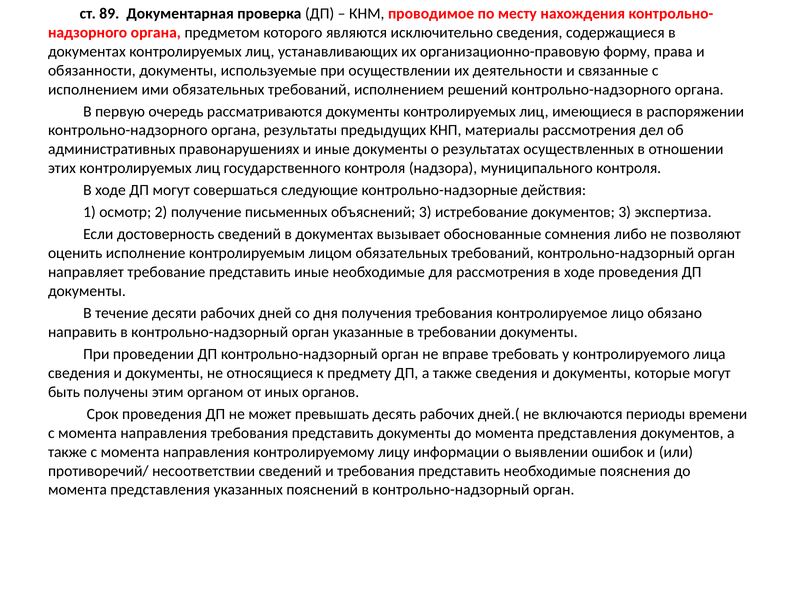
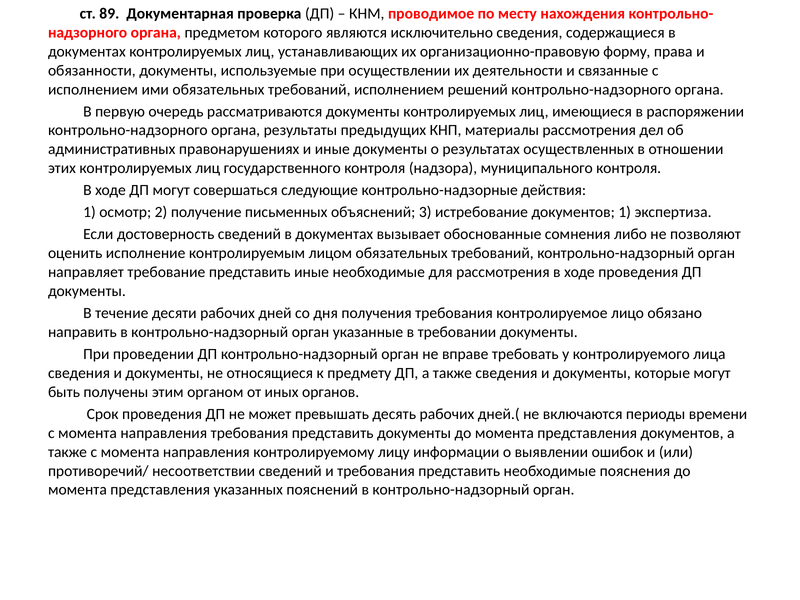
документов 3: 3 -> 1
